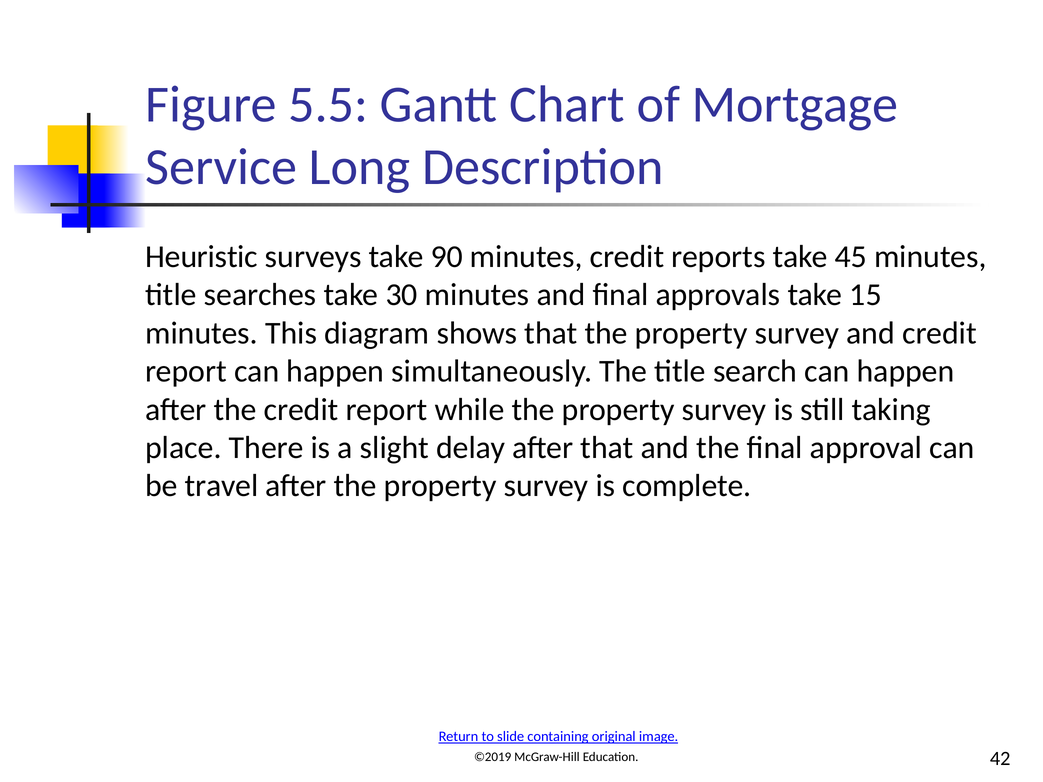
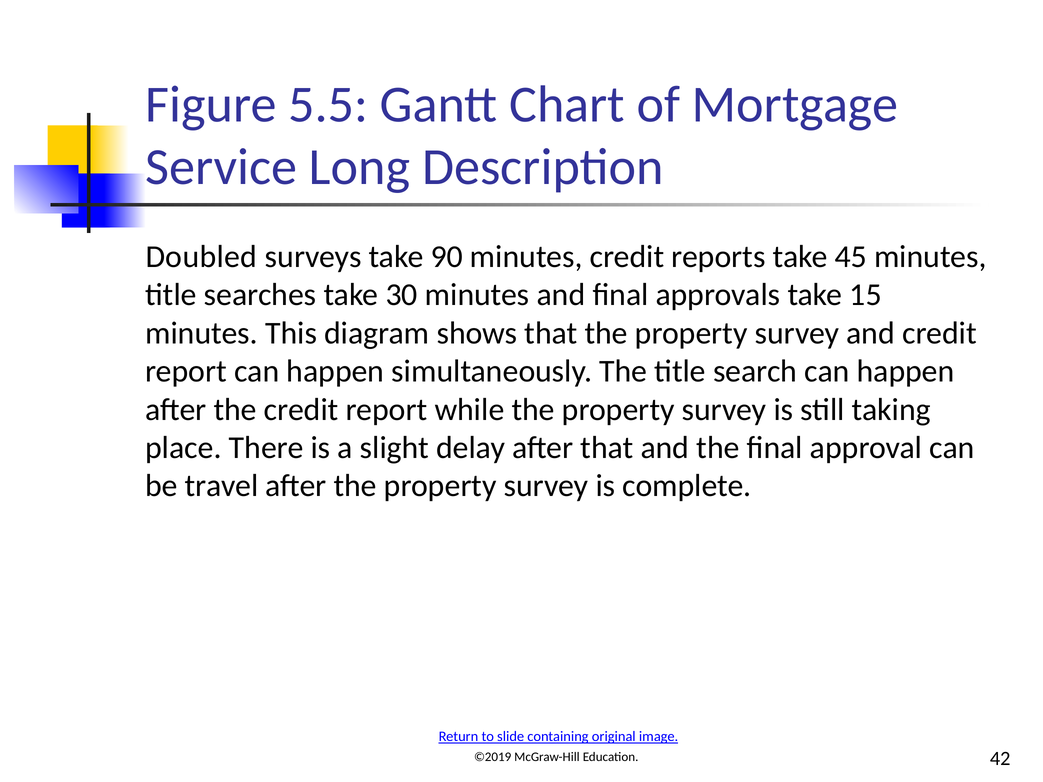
Heuristic: Heuristic -> Doubled
